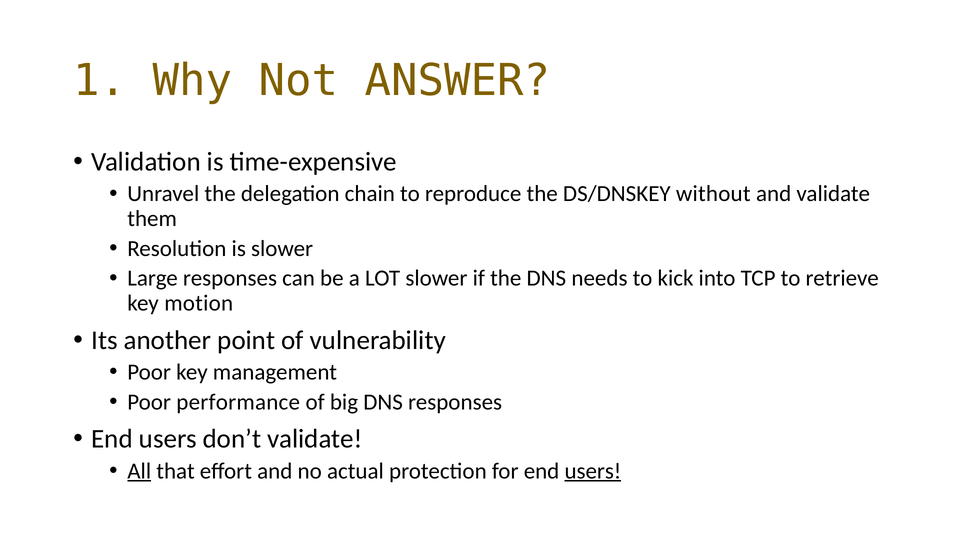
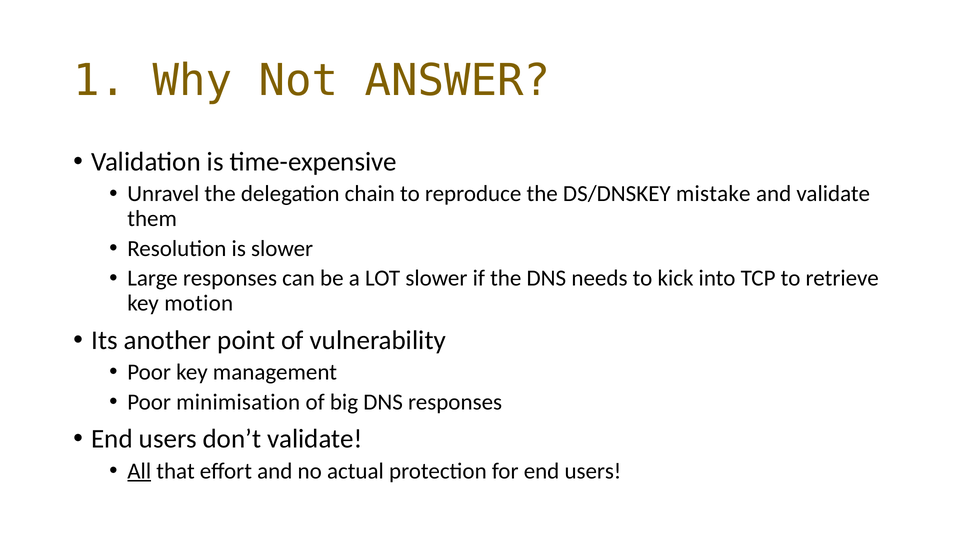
without: without -> mistake
performance: performance -> minimisation
users at (593, 471) underline: present -> none
